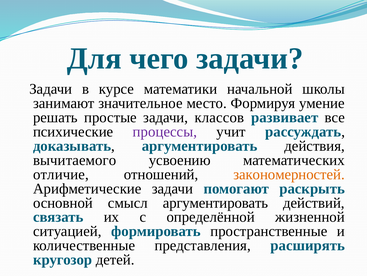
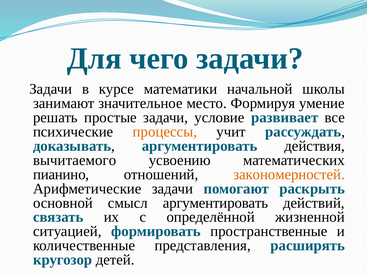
классов: классов -> условие
процессы colour: purple -> orange
отличие: отличие -> пианино
